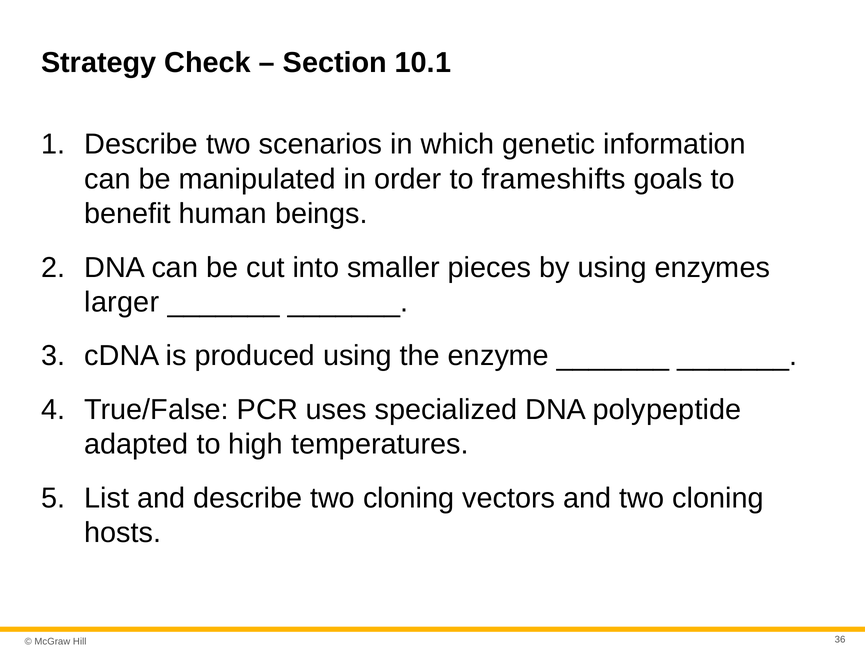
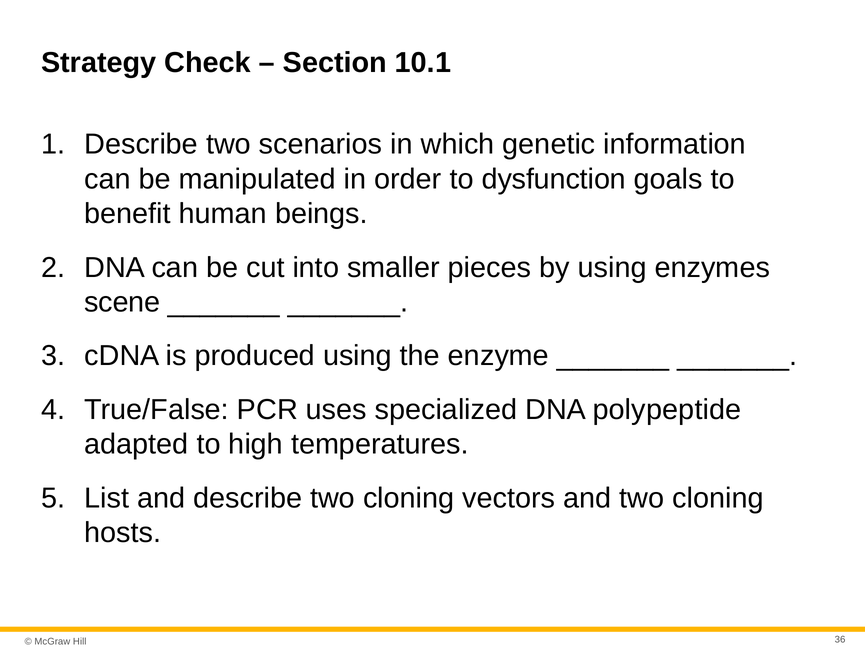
frameshifts: frameshifts -> dysfunction
larger: larger -> scene
